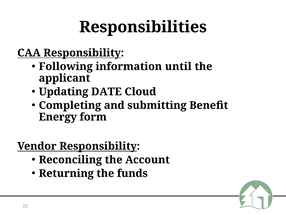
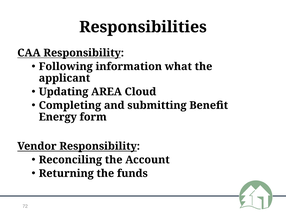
until: until -> what
DATE: DATE -> AREA
